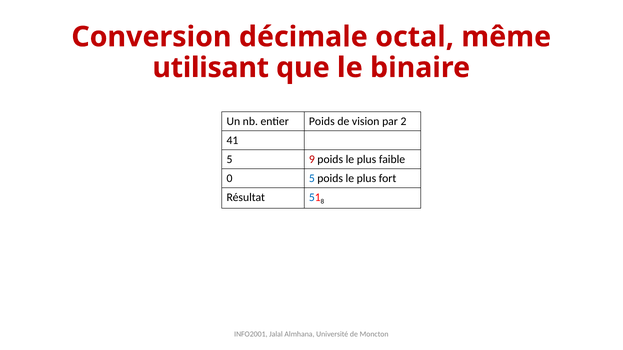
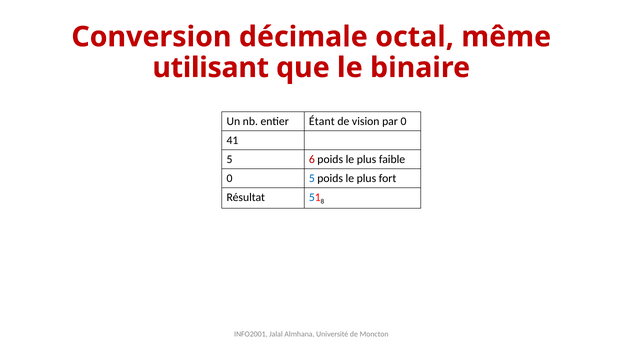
entier Poids: Poids -> Étant
par 2: 2 -> 0
9: 9 -> 6
